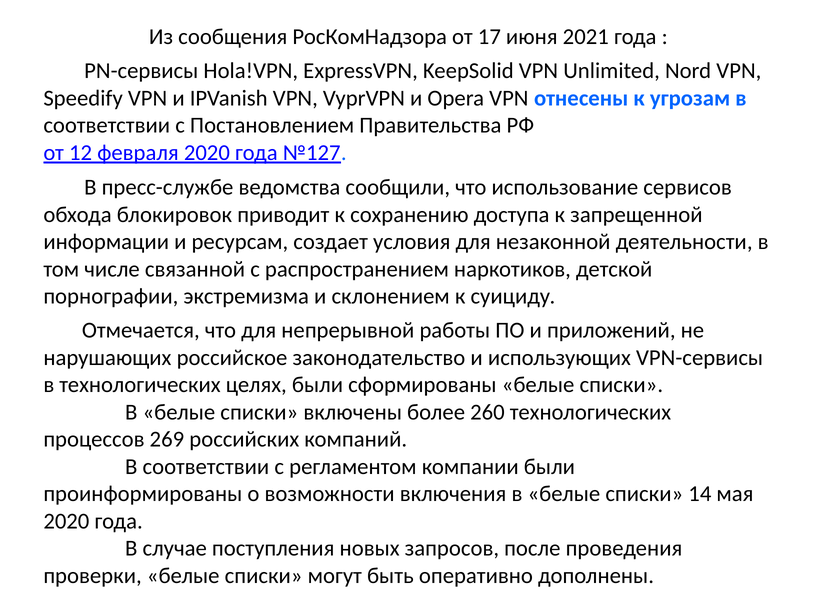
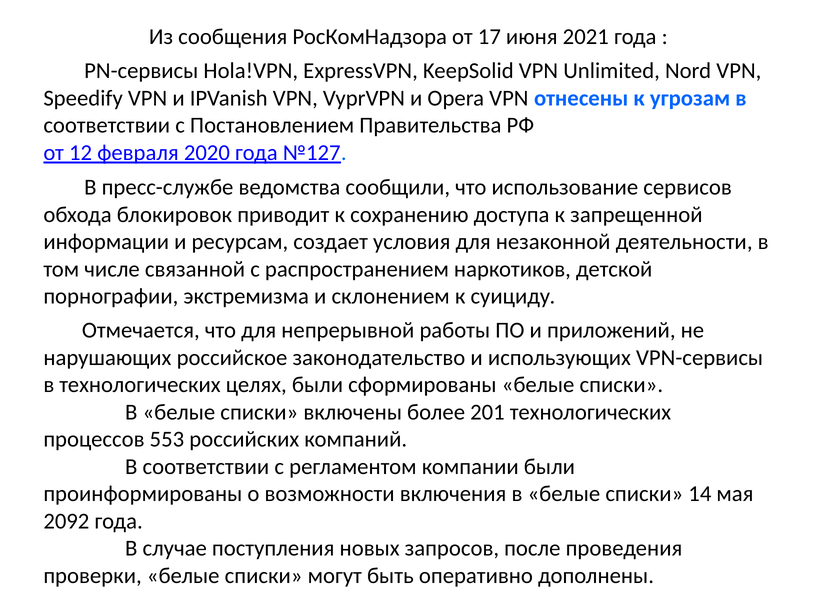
260: 260 -> 201
269: 269 -> 553
2020 at (66, 521): 2020 -> 2092
